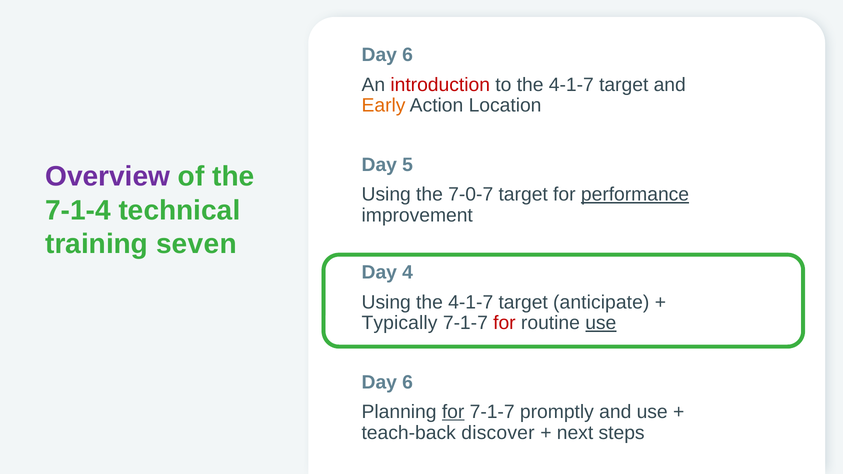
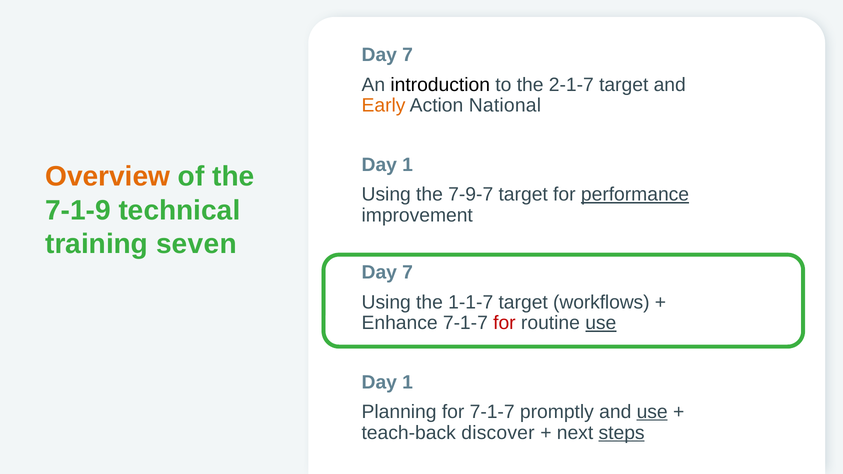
6 at (408, 55): 6 -> 7
introduction colour: red -> black
to the 4-1-7: 4-1-7 -> 2-1-7
Location: Location -> National
5 at (408, 165): 5 -> 1
Overview colour: purple -> orange
7-0-7: 7-0-7 -> 7-9-7
7-1-4: 7-1-4 -> 7-1-9
4 at (408, 273): 4 -> 7
Using the 4-1-7: 4-1-7 -> 1-1-7
anticipate: anticipate -> workflows
Typically: Typically -> Enhance
6 at (408, 382): 6 -> 1
for at (453, 412) underline: present -> none
use at (652, 412) underline: none -> present
steps underline: none -> present
